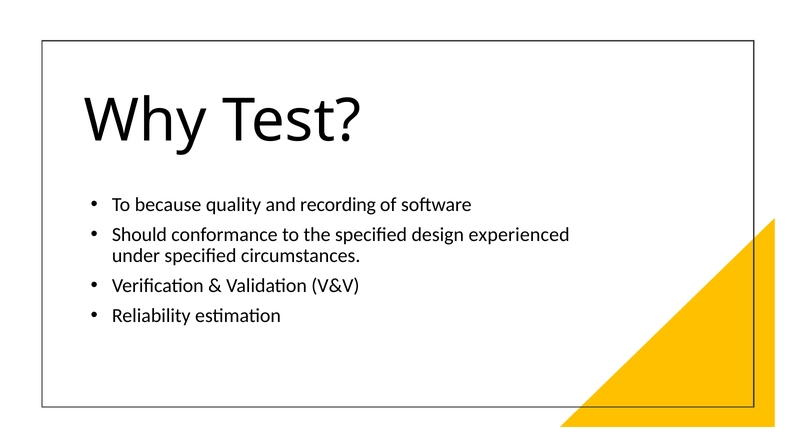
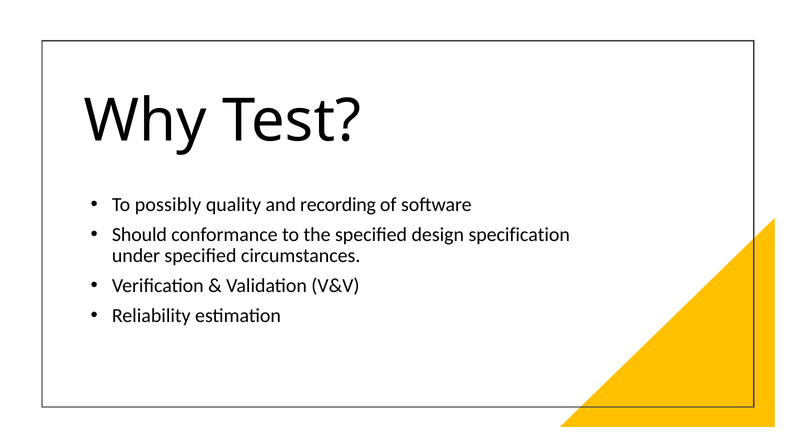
because: because -> possibly
experienced: experienced -> specification
